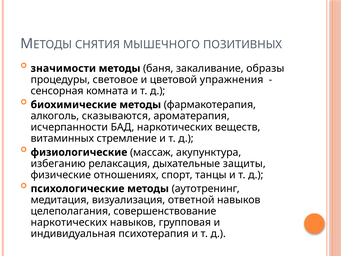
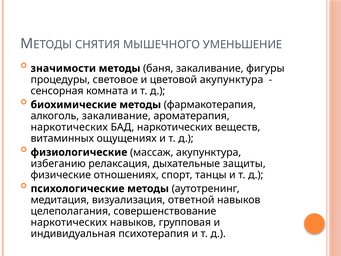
ПОЗИТИВНЫХ: ПОЗИТИВНЫХ -> УМЕНЬШЕНИЕ
образы: образы -> фигуры
цветовой упражнения: упражнения -> акупунктура
алкоголь сказываются: сказываются -> закаливание
исчерпанности at (69, 127): исчерпанности -> наркотических
стремление: стремление -> ощущениях
